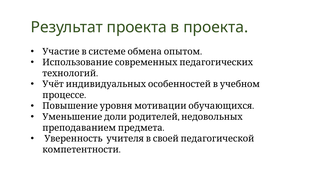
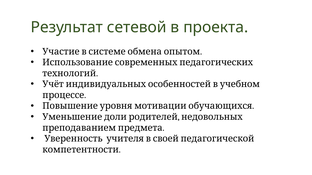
Результат проекта: проекта -> сетевой
